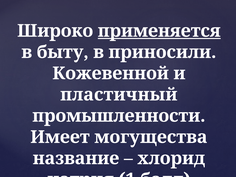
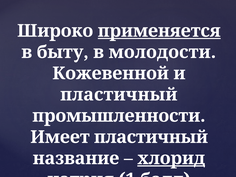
приносили: приносили -> молодости
Имеет могущества: могущества -> пластичный
хлорид underline: none -> present
